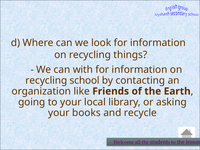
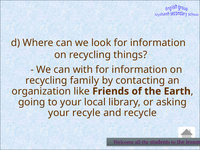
recycling school: school -> family
books: books -> recyle
